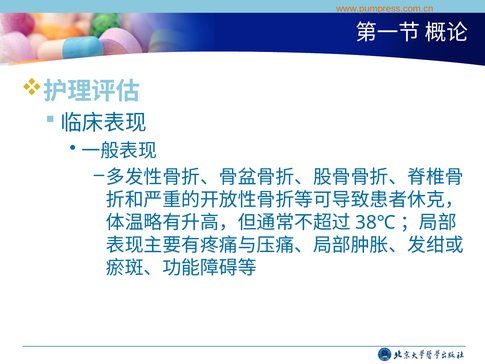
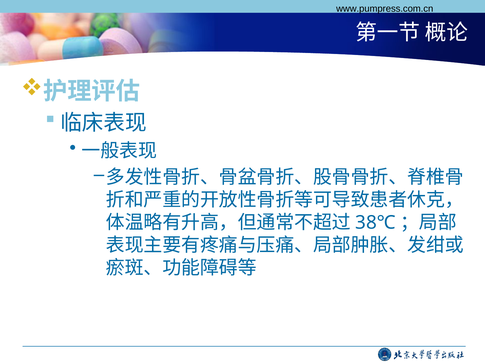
www.pumpress.com.cn colour: orange -> black
